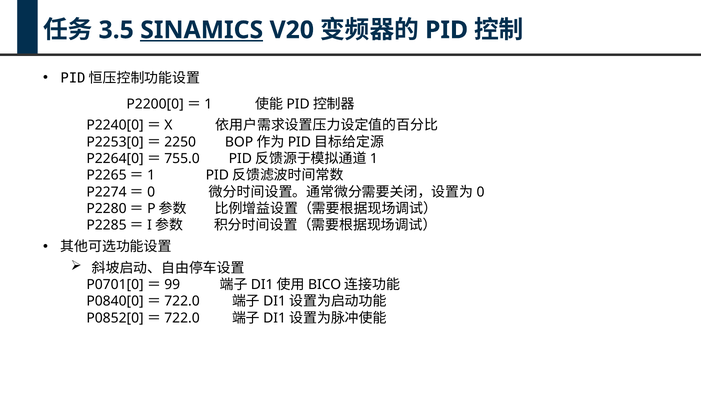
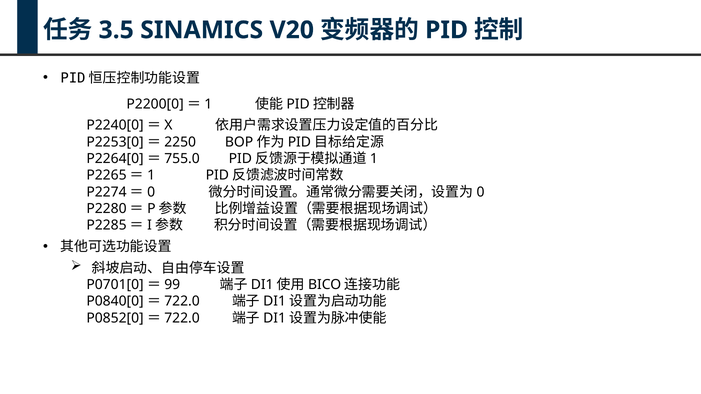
SINAMICS underline: present -> none
